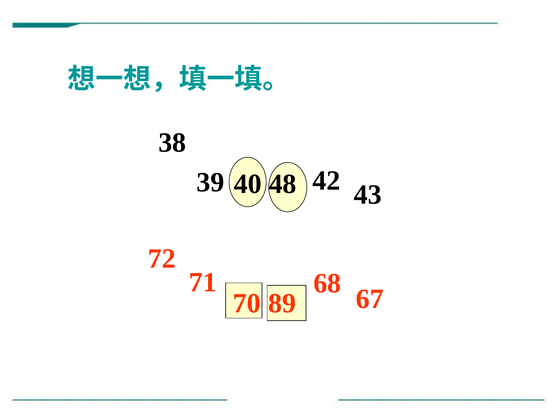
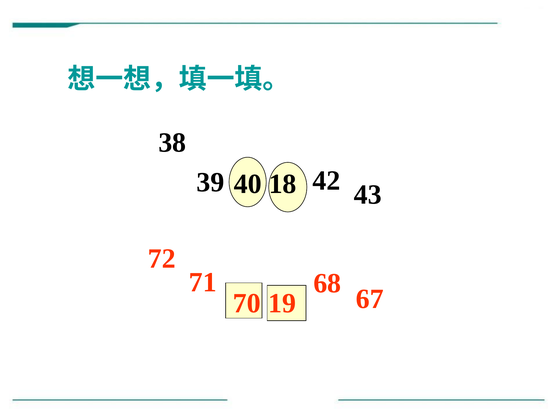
48: 48 -> 18
89: 89 -> 19
